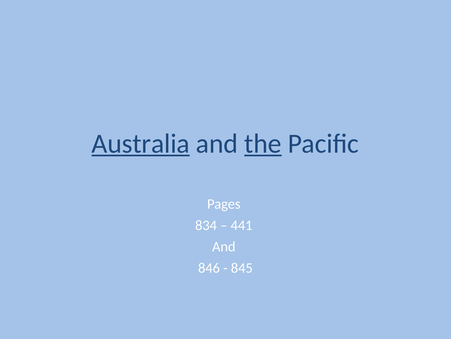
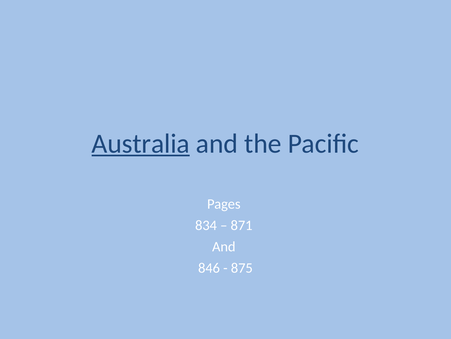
the underline: present -> none
441: 441 -> 871
845: 845 -> 875
